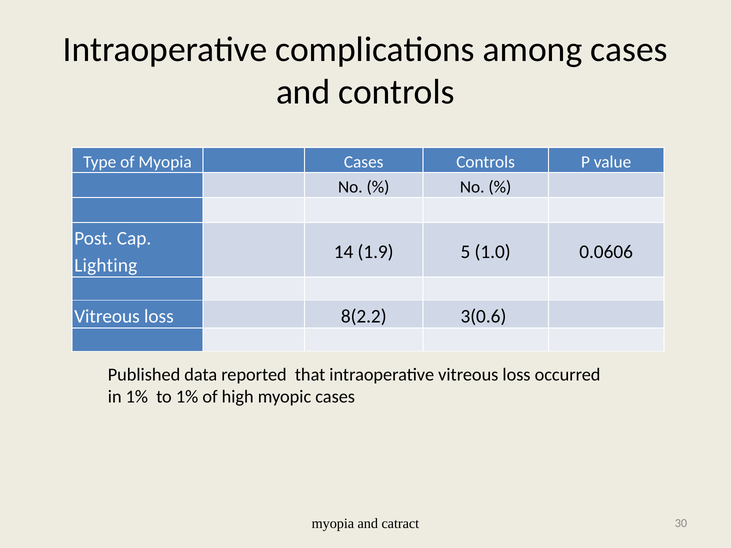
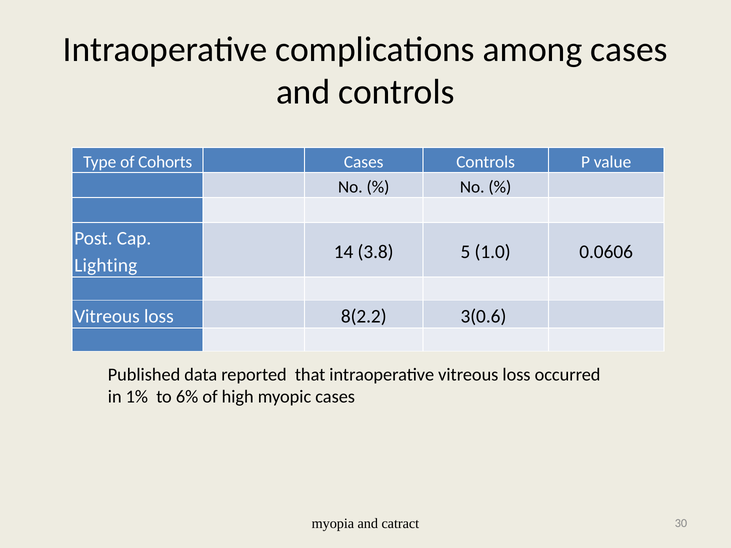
of Myopia: Myopia -> Cohorts
1.9: 1.9 -> 3.8
to 1%: 1% -> 6%
